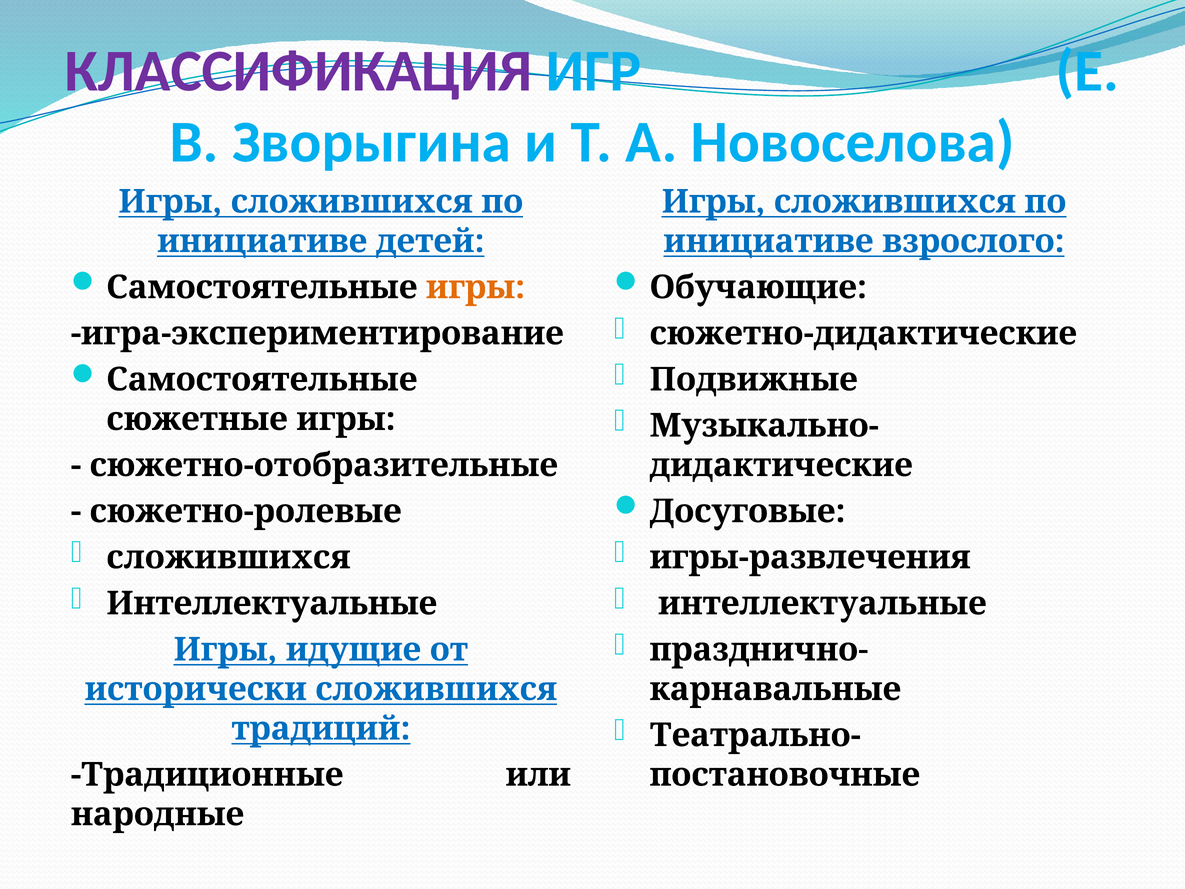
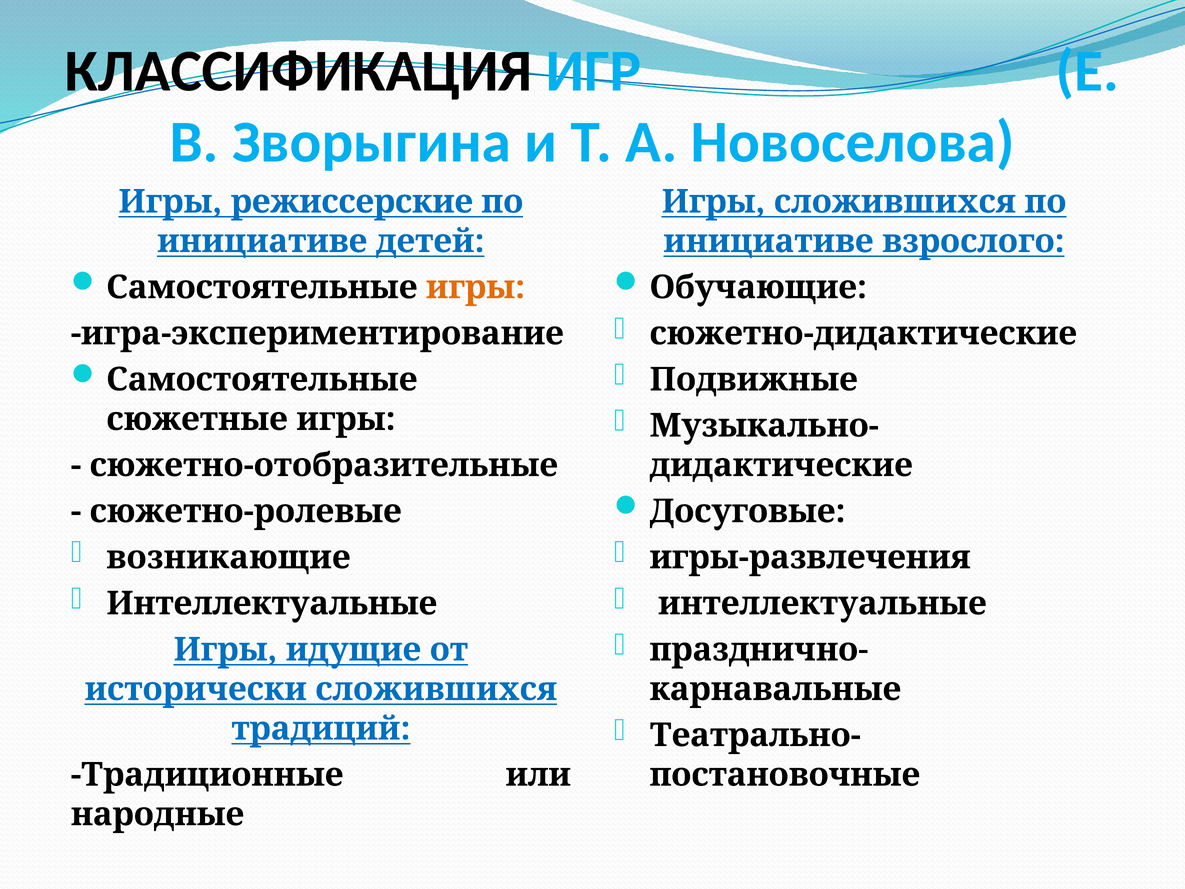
КЛАССИФИКАЦИЯ colour: purple -> black
сложившихся at (352, 202): сложившихся -> режиссерские
сложившихся at (229, 557): сложившихся -> возникающие
